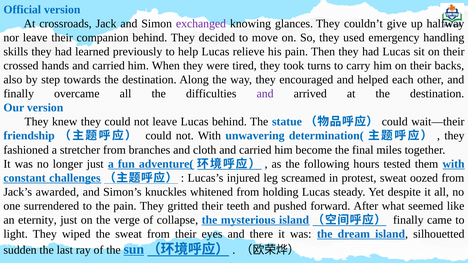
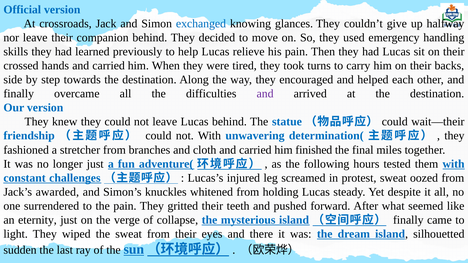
exchanged colour: purple -> blue
also: also -> side
become: become -> finished
